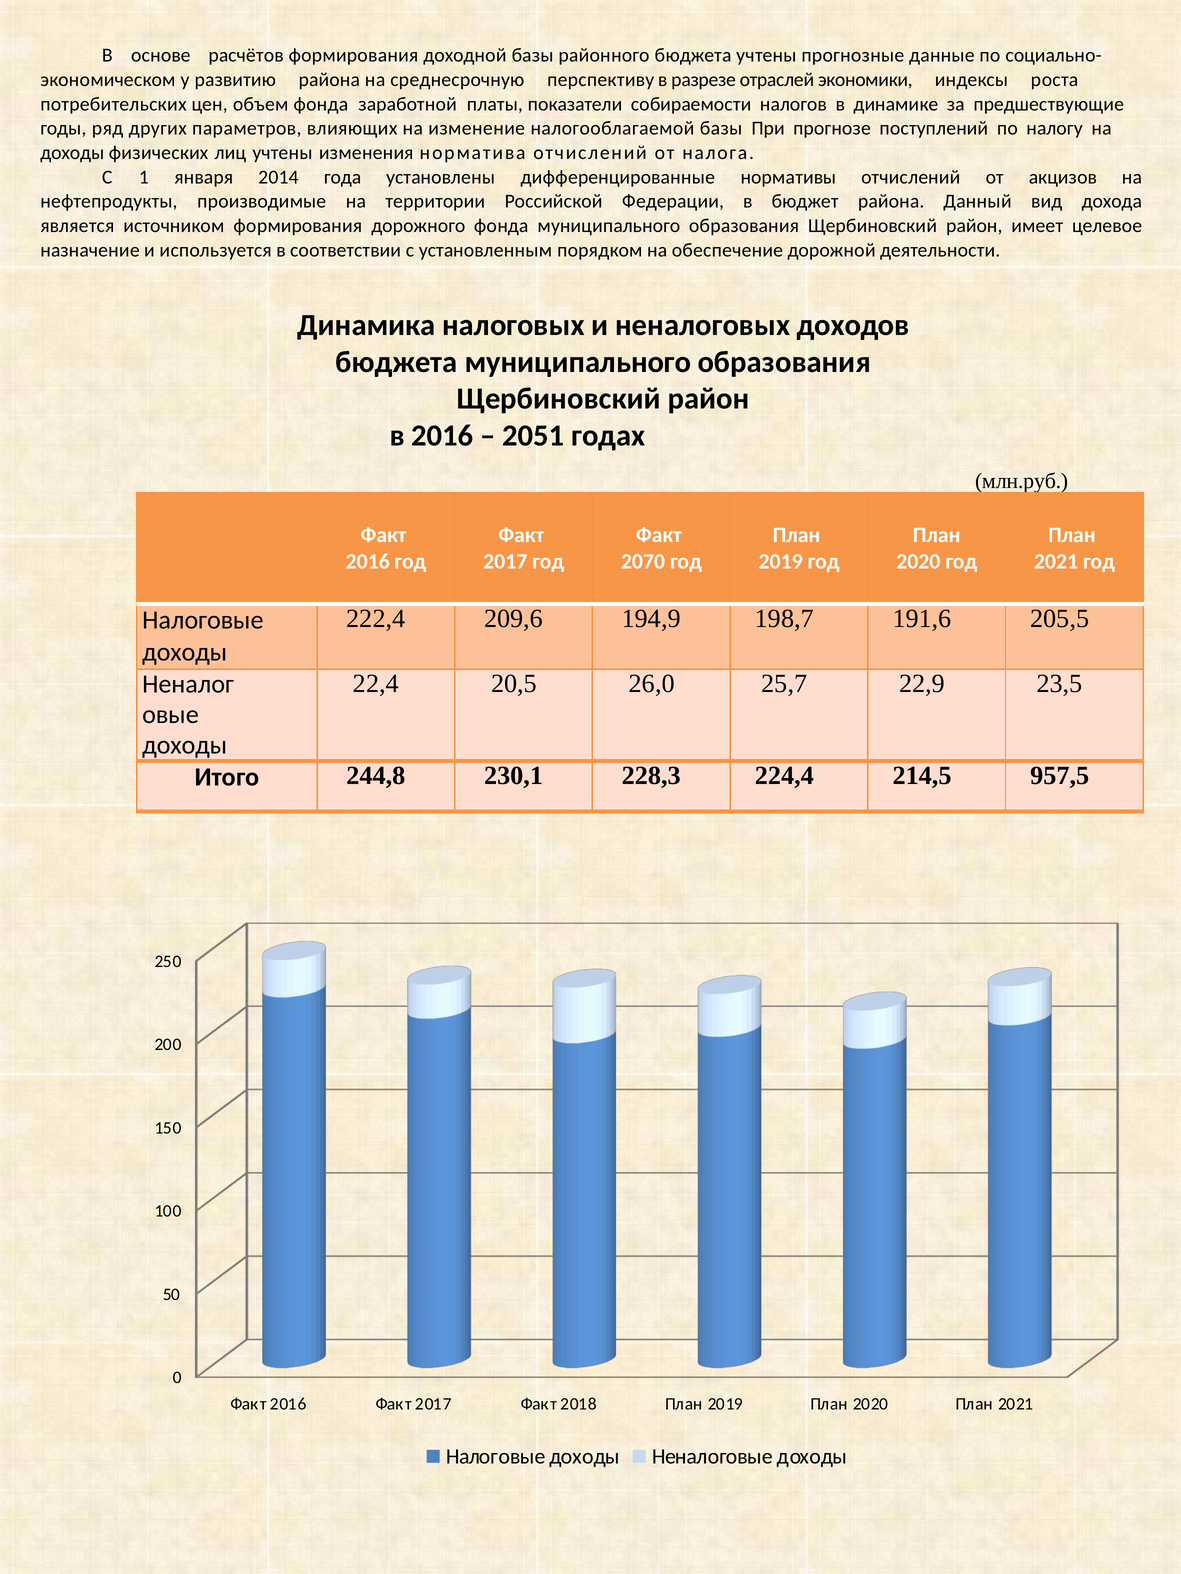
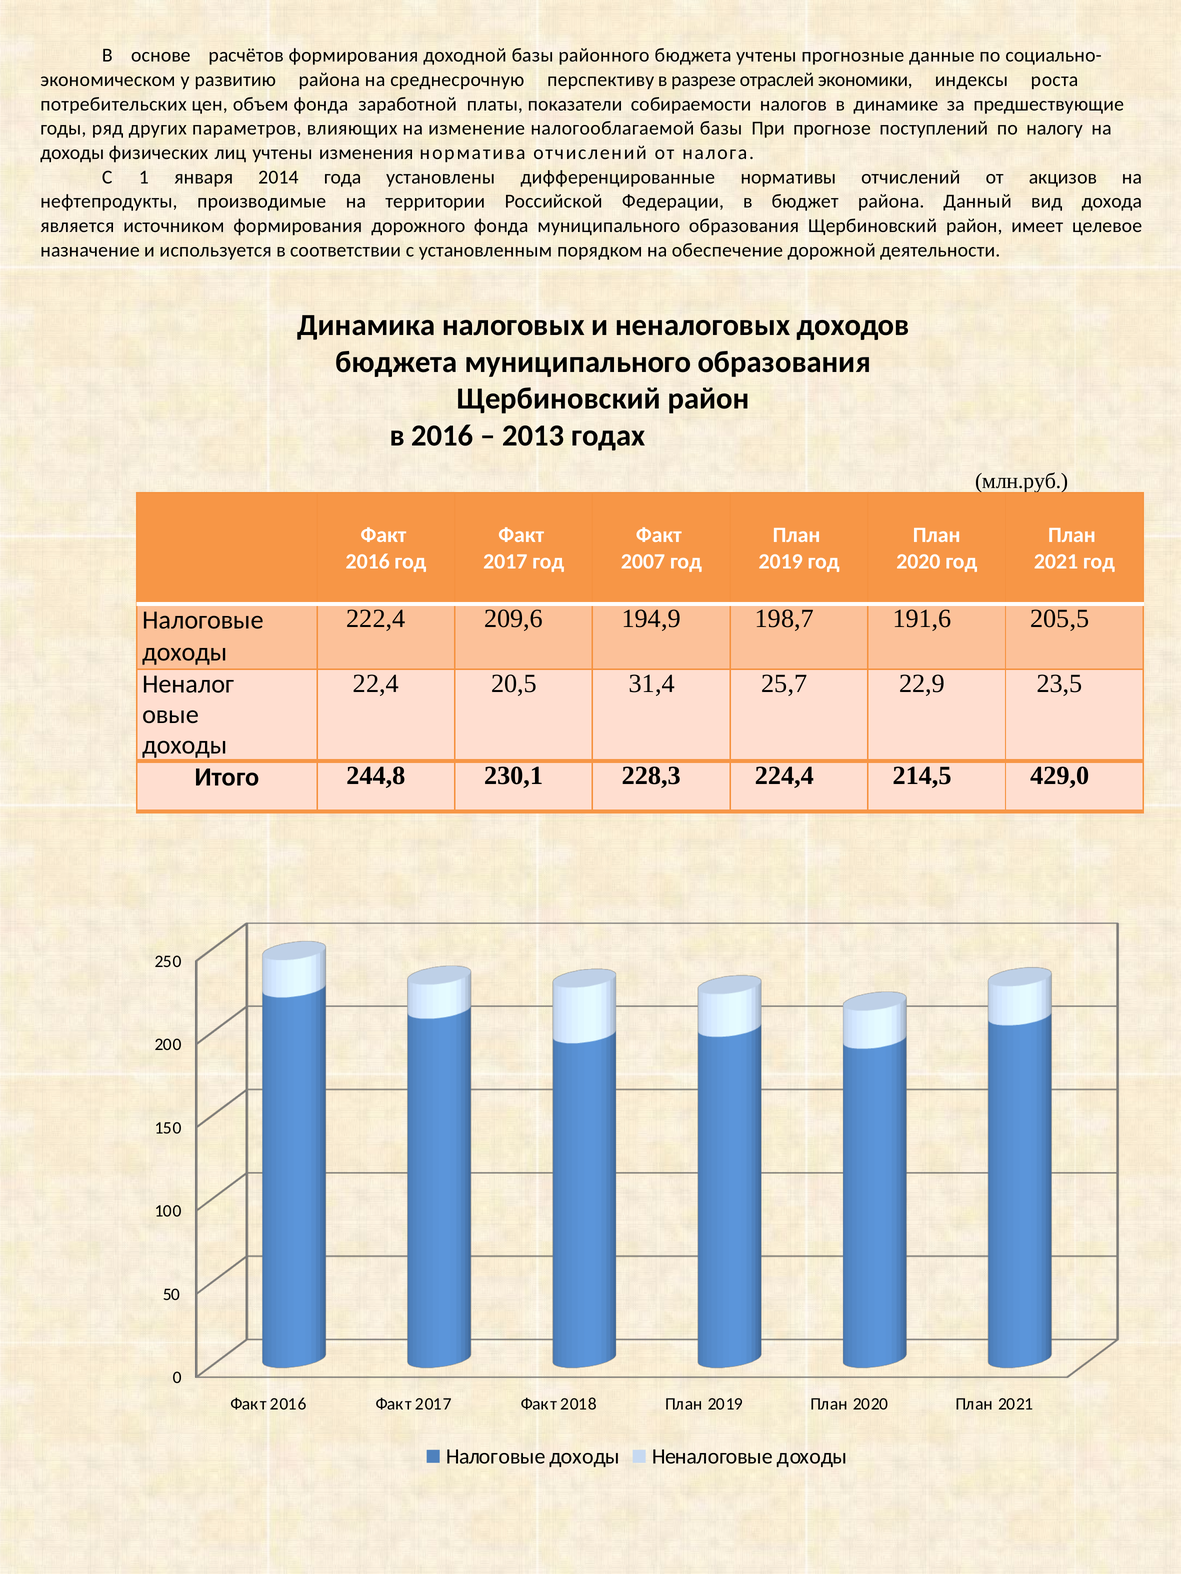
2051: 2051 -> 2013
2070: 2070 -> 2007
26,0: 26,0 -> 31,4
957,5: 957,5 -> 429,0
